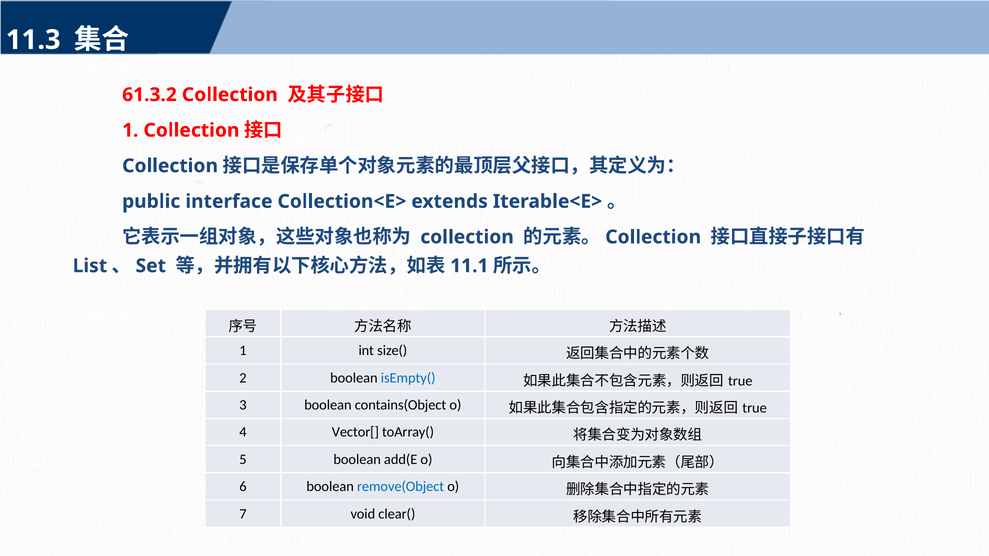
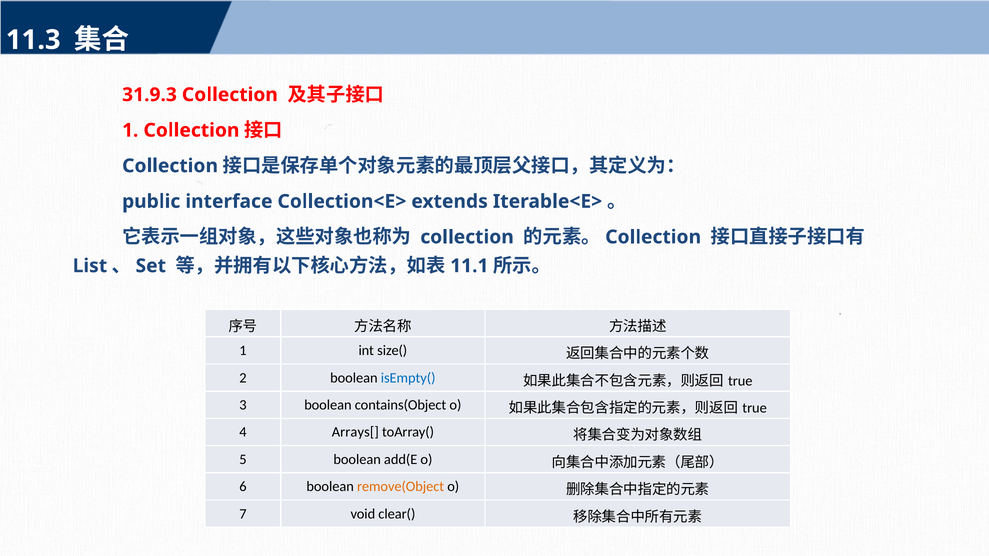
61.3.2: 61.3.2 -> 31.9.3
Vector[: Vector[ -> Arrays[
remove(Object colour: blue -> orange
